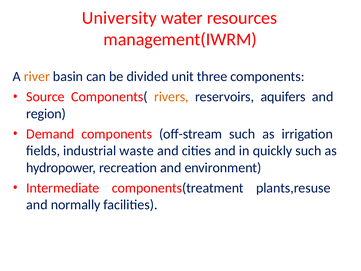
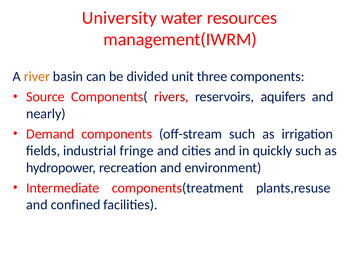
rivers colour: orange -> red
region: region -> nearly
waste: waste -> fringe
normally: normally -> confined
